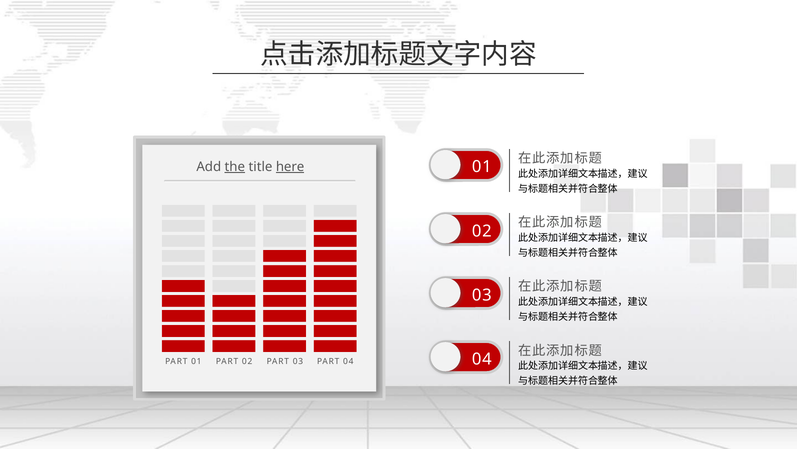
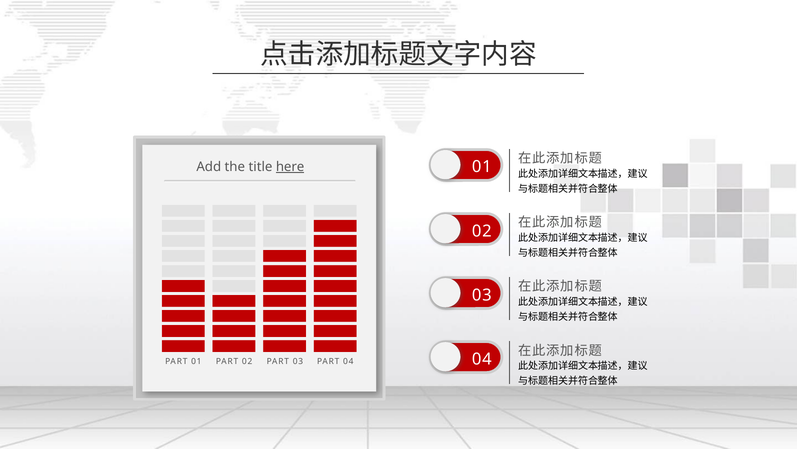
the underline: present -> none
